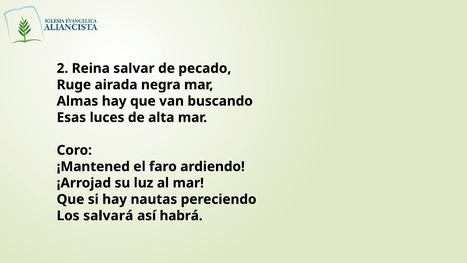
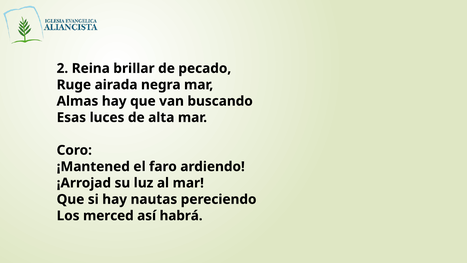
salvar: salvar -> brillar
salvará: salvará -> merced
